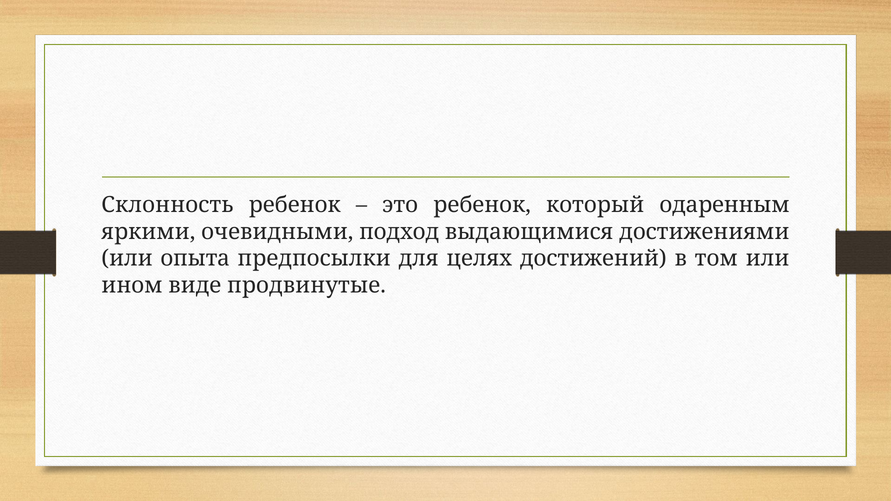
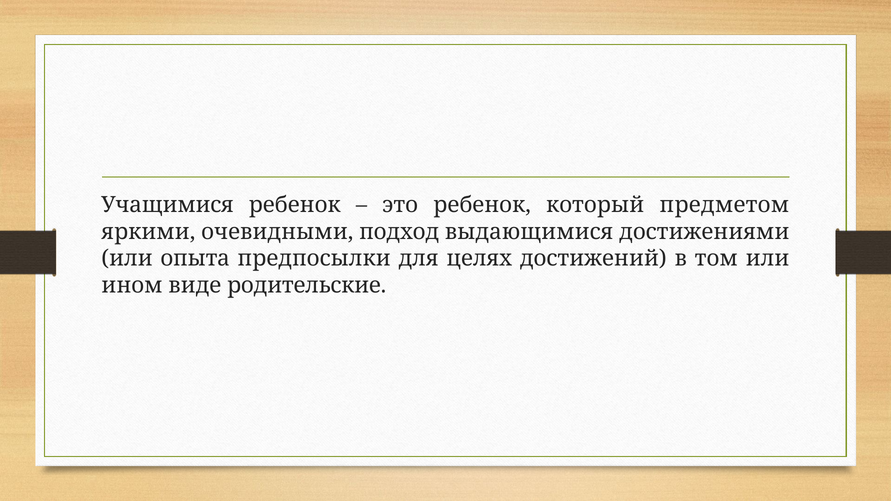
Склонность: Склонность -> Учащимися
одаренным: одаренным -> предметом
продвинутые: продвинутые -> родительские
